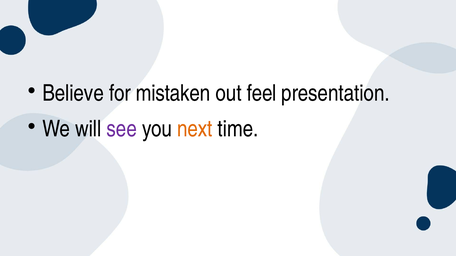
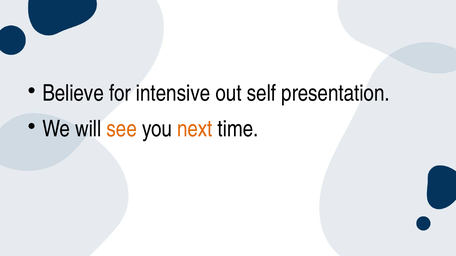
mistaken: mistaken -> intensive
feel: feel -> self
see colour: purple -> orange
